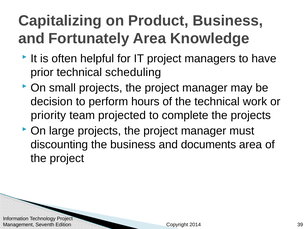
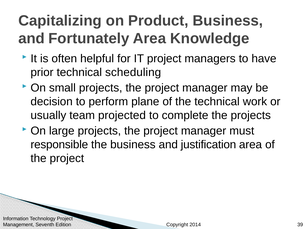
hours: hours -> plane
priority: priority -> usually
discounting: discounting -> responsible
documents: documents -> justification
